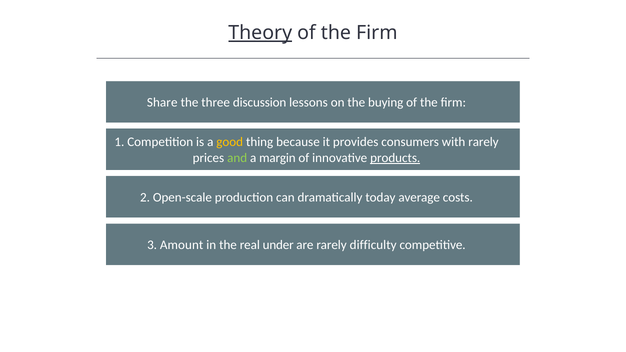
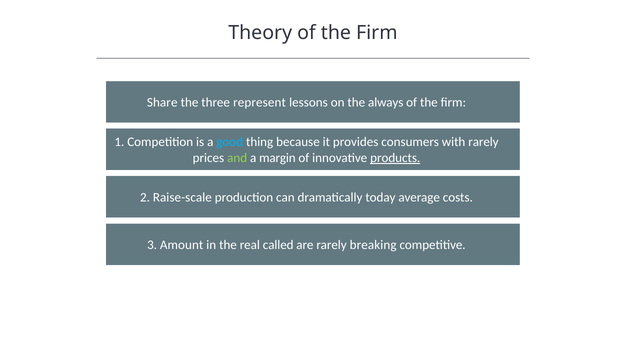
Theory underline: present -> none
discussion: discussion -> represent
buying: buying -> always
good colour: yellow -> light blue
Open-scale: Open-scale -> Raise-scale
under: under -> called
difficulty: difficulty -> breaking
